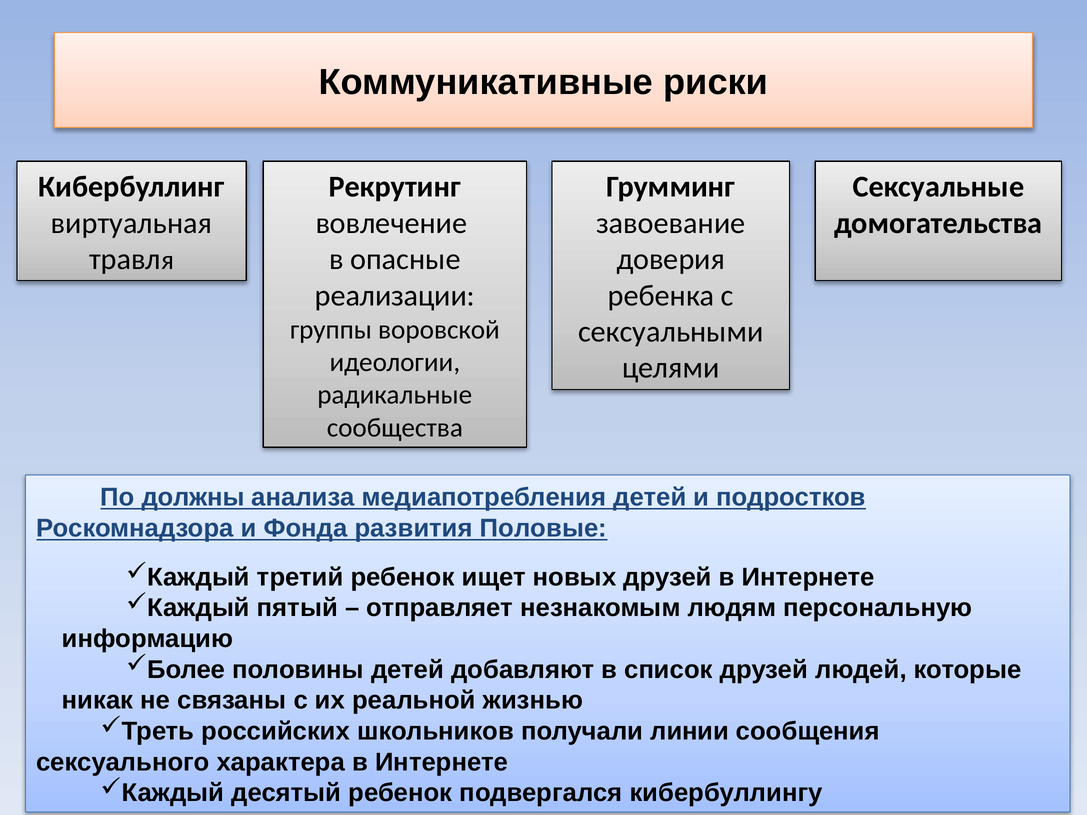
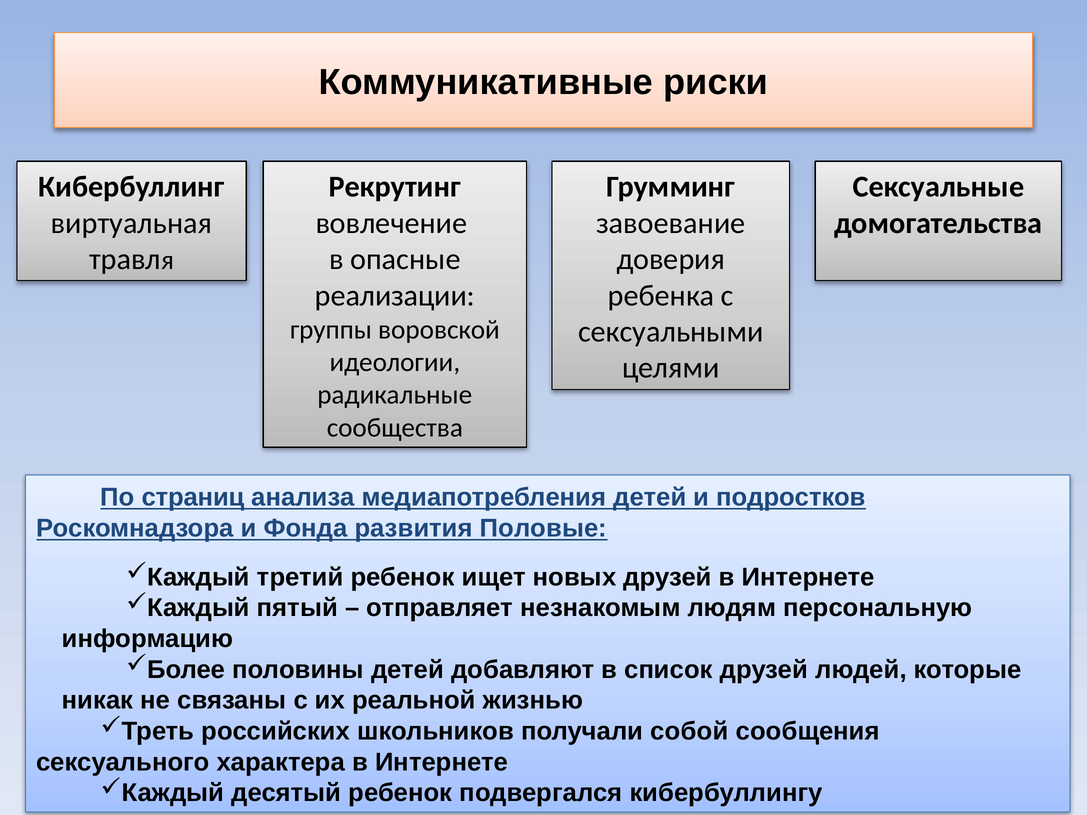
должны: должны -> страниц
линии: линии -> собой
